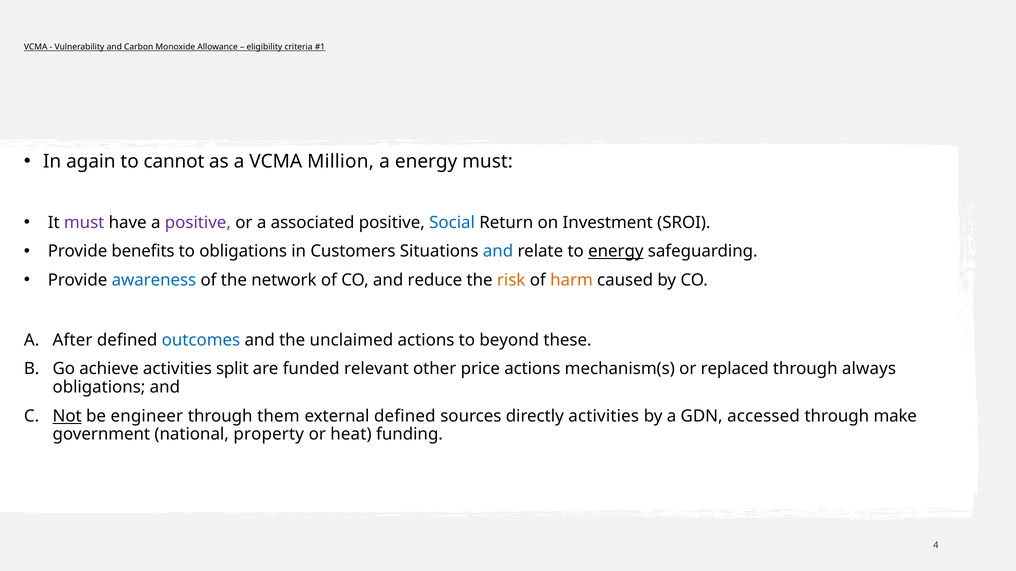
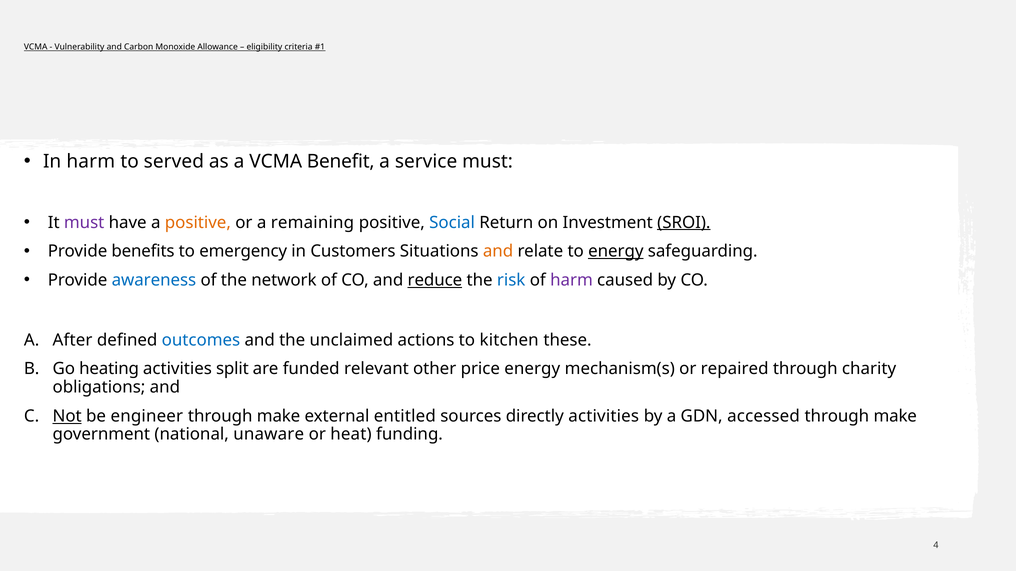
In again: again -> harm
cannot: cannot -> served
Million: Million -> Benefit
a energy: energy -> service
positive at (198, 223) colour: purple -> orange
associated: associated -> remaining
SROI underline: none -> present
to obligations: obligations -> emergency
and at (498, 252) colour: blue -> orange
reduce underline: none -> present
risk colour: orange -> blue
harm at (572, 280) colour: orange -> purple
beyond: beyond -> kitchen
achieve: achieve -> heating
price actions: actions -> energy
replaced: replaced -> repaired
always: always -> charity
them at (278, 416): them -> make
external defined: defined -> entitled
property: property -> unaware
